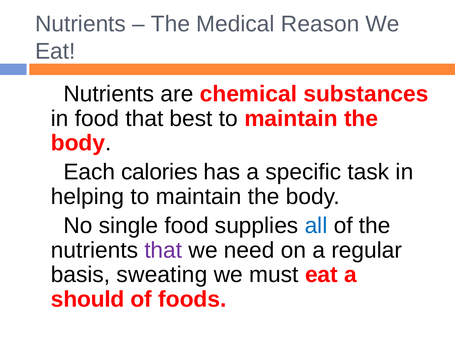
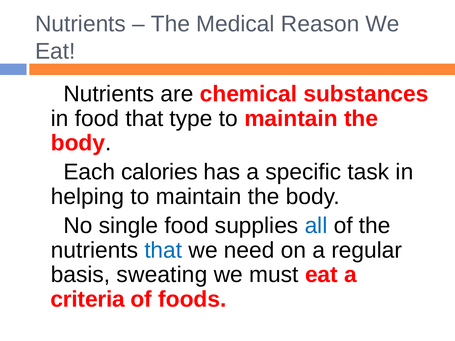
best: best -> type
that at (163, 250) colour: purple -> blue
should: should -> criteria
